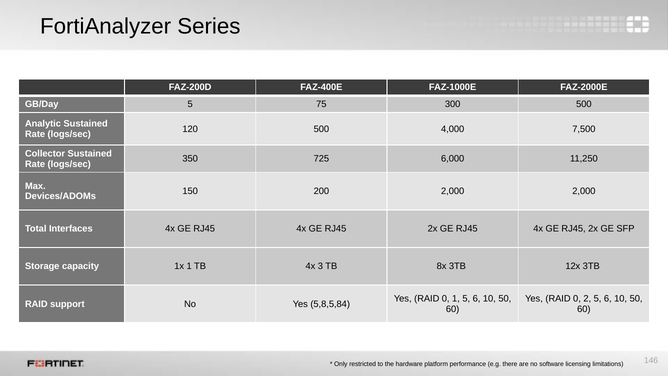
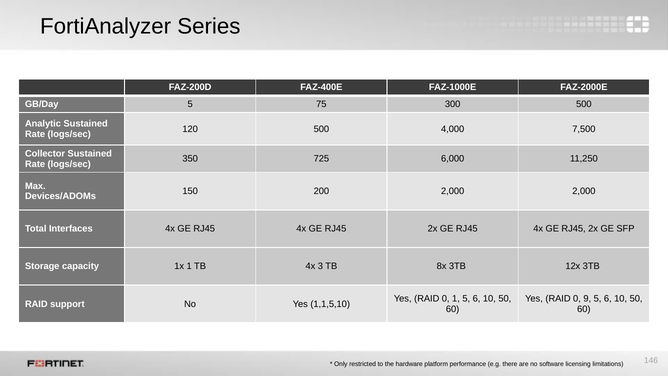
2: 2 -> 9
5,8,5,84: 5,8,5,84 -> 1,1,5,10
